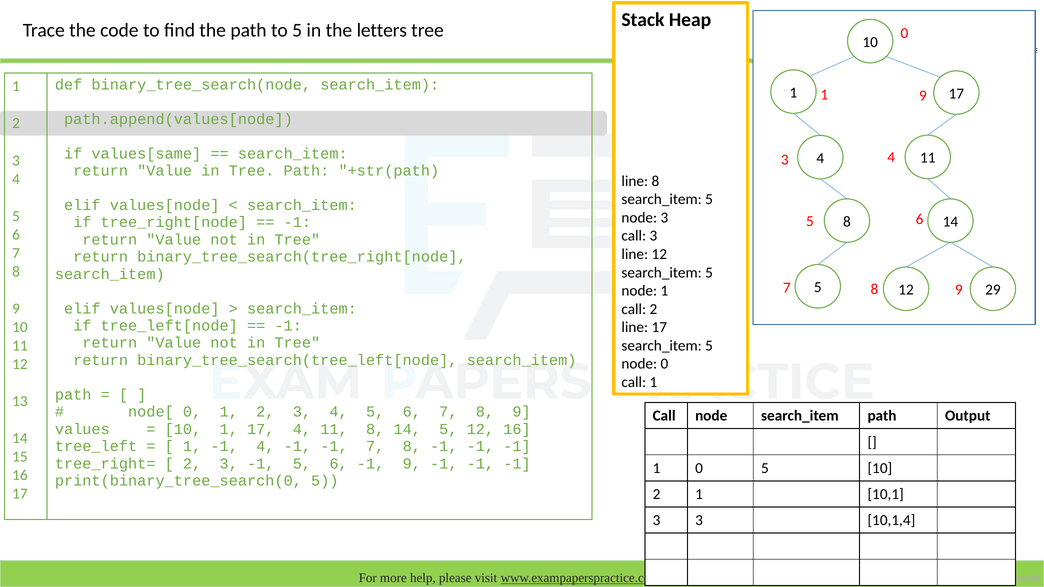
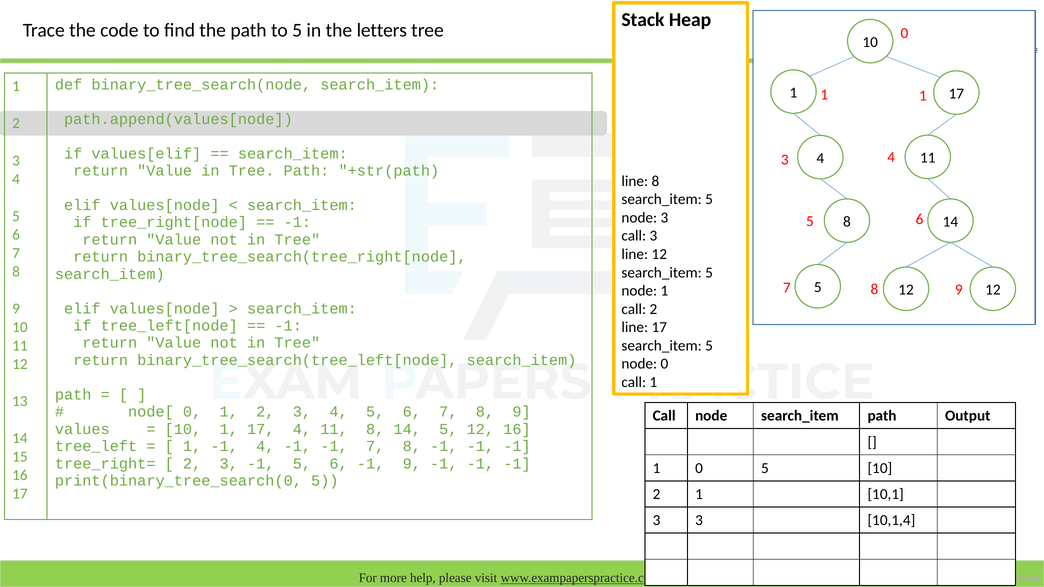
1 9: 9 -> 1
values[same: values[same -> values[elif
29 at (993, 290): 29 -> 12
